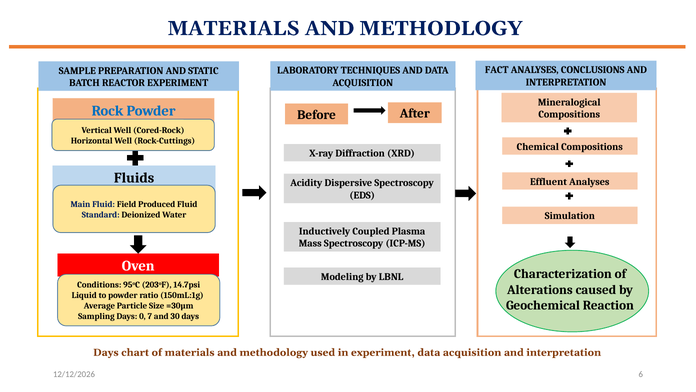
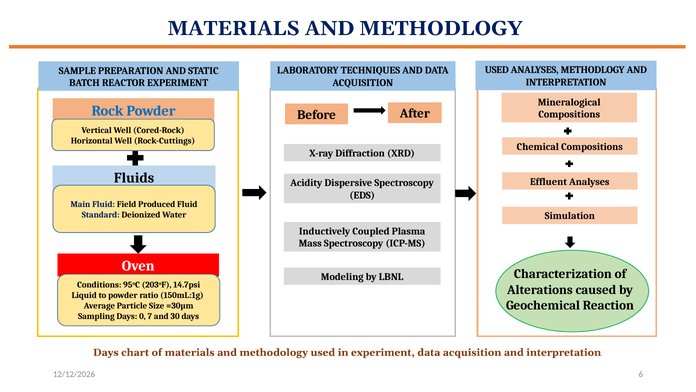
FACT at (497, 70): FACT -> USED
ANALYSES CONCLUSIONS: CONCLUSIONS -> METHODLOGY
